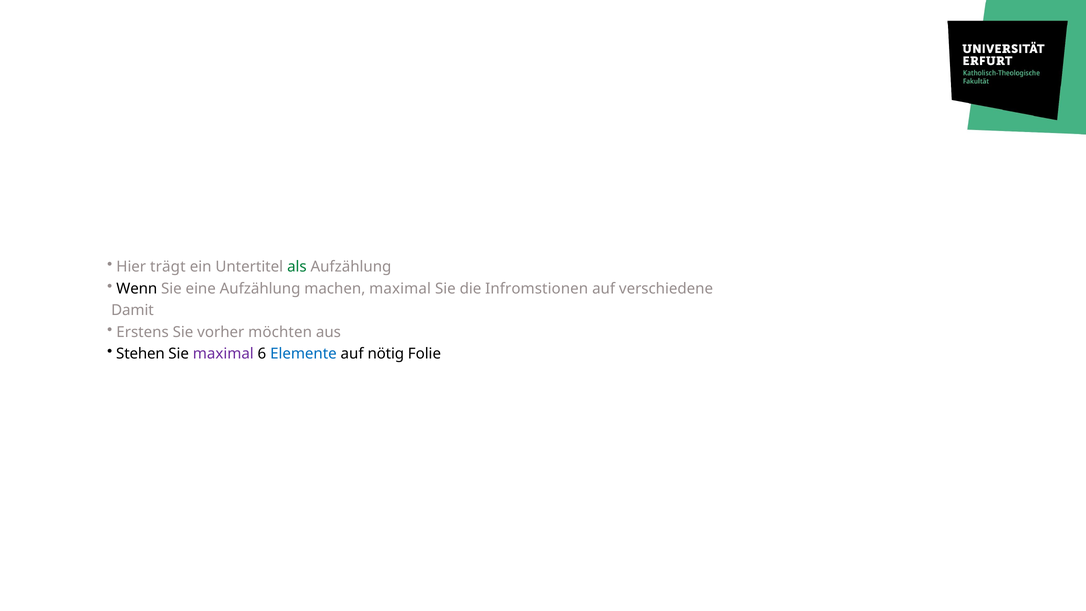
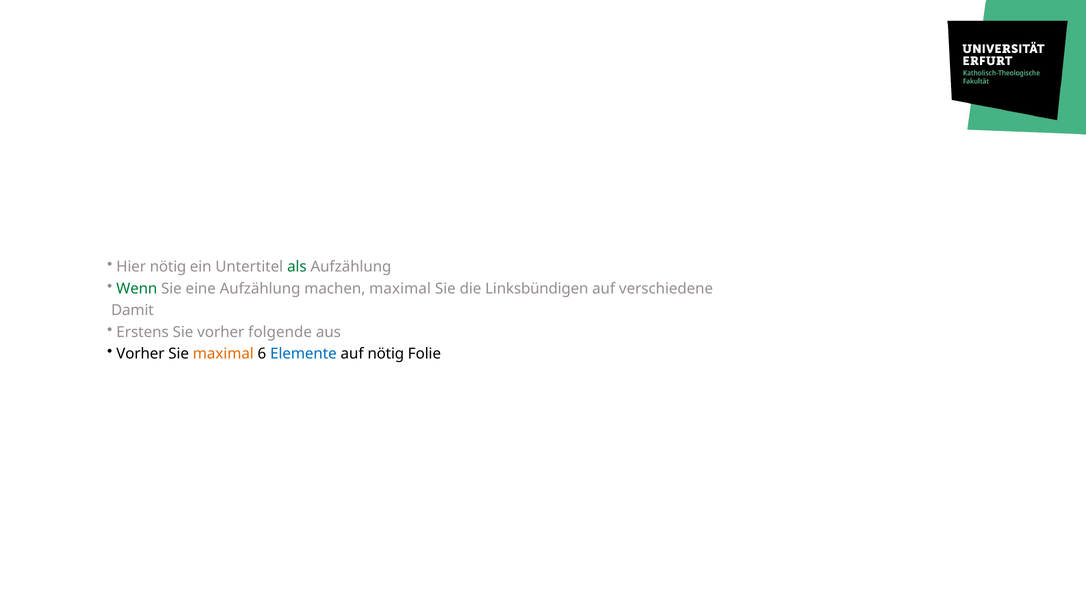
Hier trägt: trägt -> nötig
Wenn colour: black -> green
Infromstionen: Infromstionen -> Linksbündigen
möchten: möchten -> folgende
Stehen at (140, 354): Stehen -> Vorher
maximal at (223, 354) colour: purple -> orange
